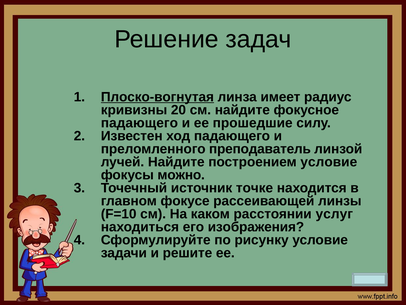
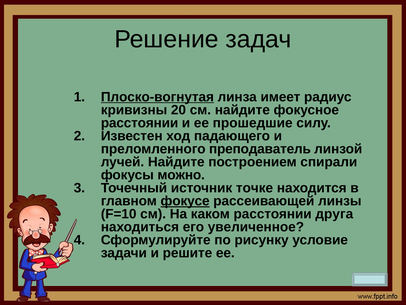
падающего at (139, 123): падающего -> расстоянии
построением условие: условие -> спирали
фокусе underline: none -> present
услуг: услуг -> друга
изображения: изображения -> увеличенное
